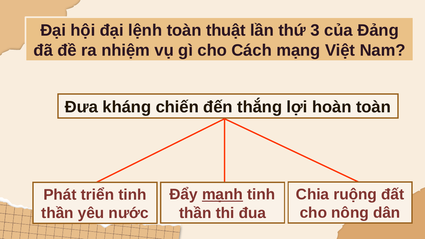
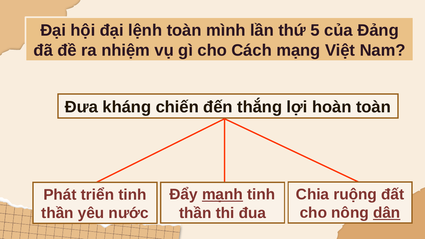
thuật: thuật -> mình
3: 3 -> 5
dân underline: none -> present
